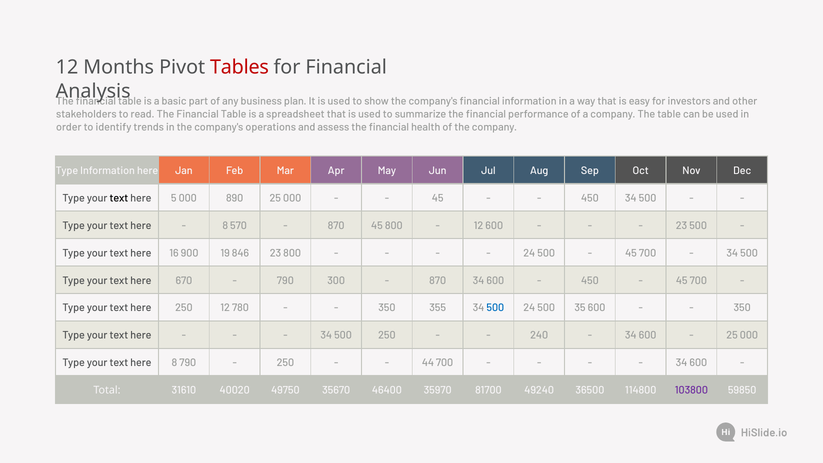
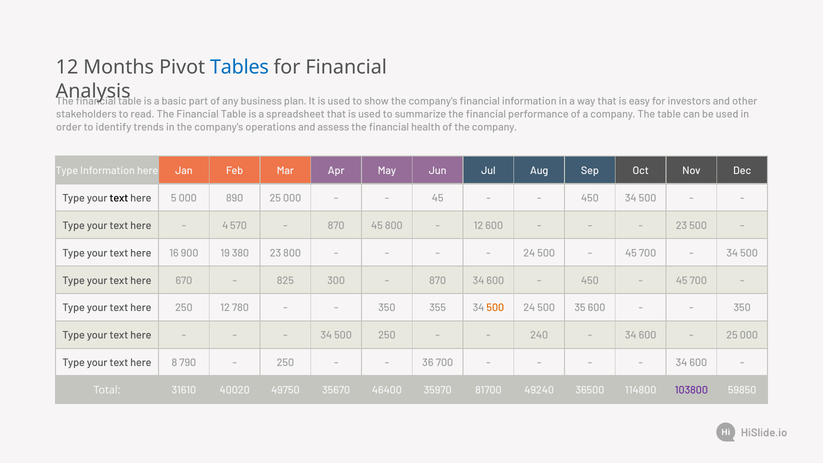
Tables colour: red -> blue
8 at (225, 225): 8 -> 4
846: 846 -> 380
790 at (285, 280): 790 -> 825
500 at (495, 308) colour: blue -> orange
44: 44 -> 36
